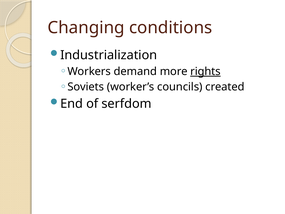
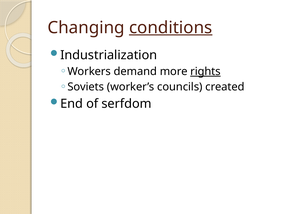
conditions underline: none -> present
